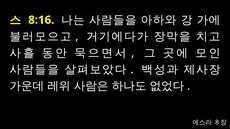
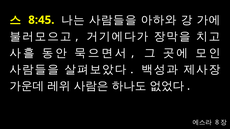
8:16: 8:16 -> 8:45
